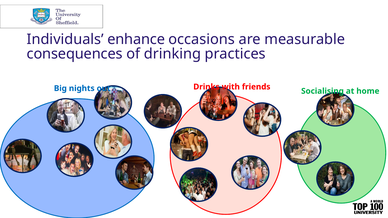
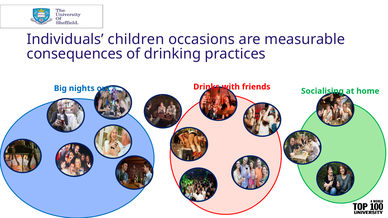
enhance: enhance -> children
